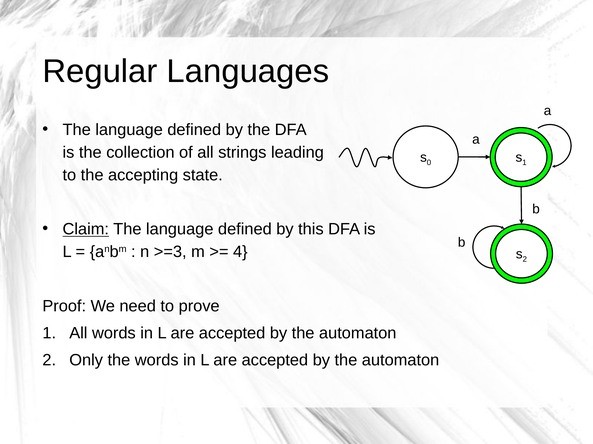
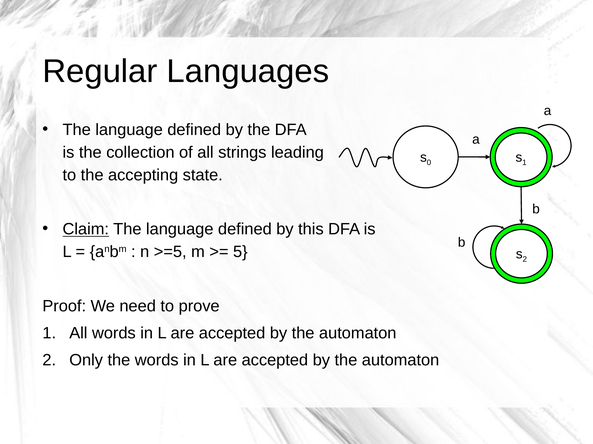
>=3: >=3 -> >=5
4: 4 -> 5
